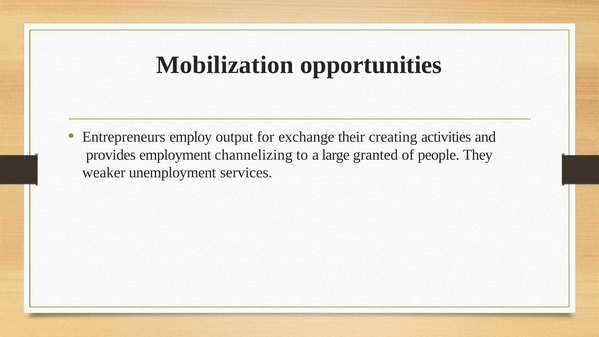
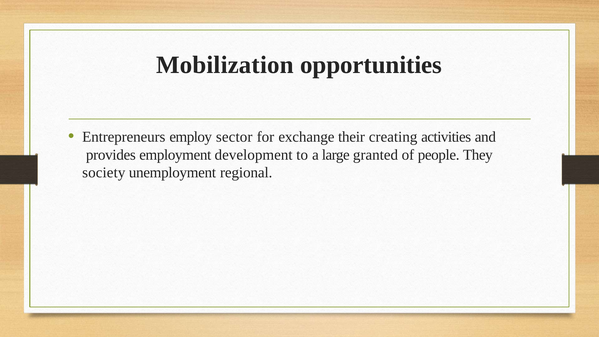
output: output -> sector
channelizing: channelizing -> development
weaker: weaker -> society
services: services -> regional
